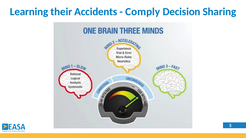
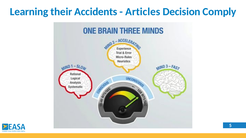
Comply: Comply -> Articles
Sharing: Sharing -> Comply
